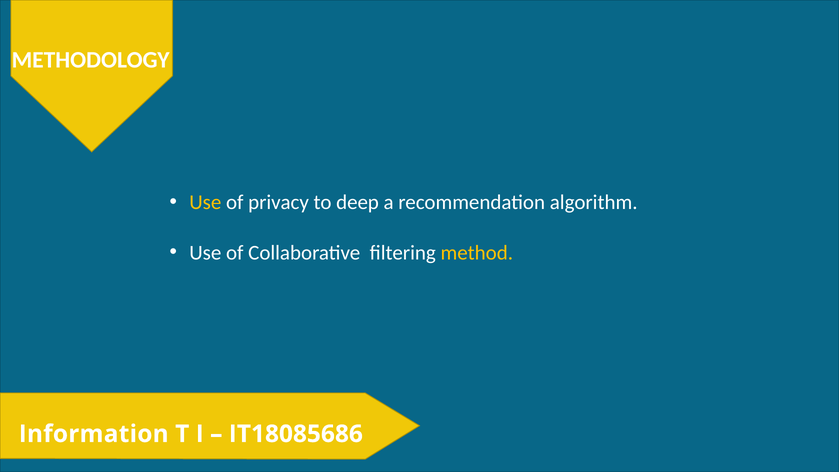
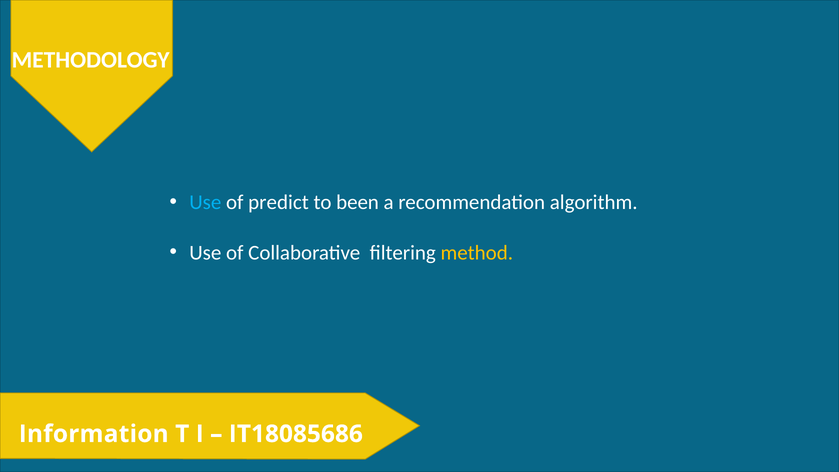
Use at (205, 202) colour: yellow -> light blue
privacy: privacy -> predict
deep: deep -> been
